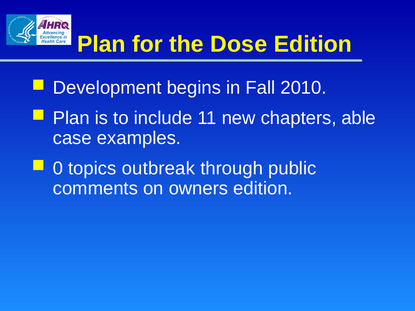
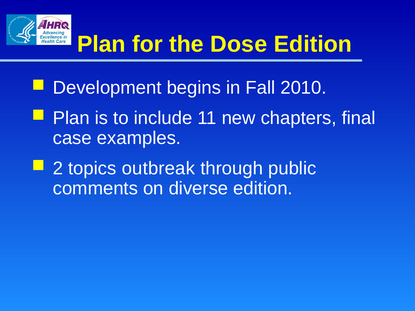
able: able -> final
0: 0 -> 2
owners: owners -> diverse
